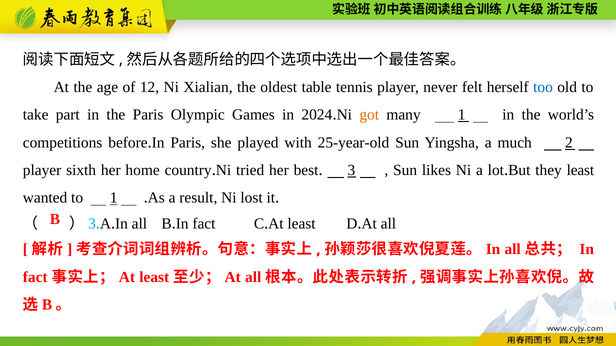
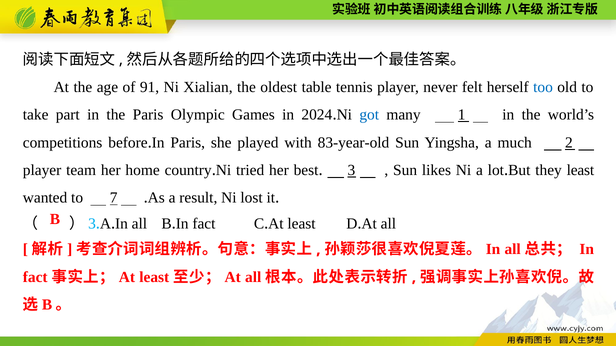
12: 12 -> 91
got colour: orange -> blue
25-year-old: 25-year-old -> 83-year-old
sixth: sixth -> team
to 1: 1 -> 7
